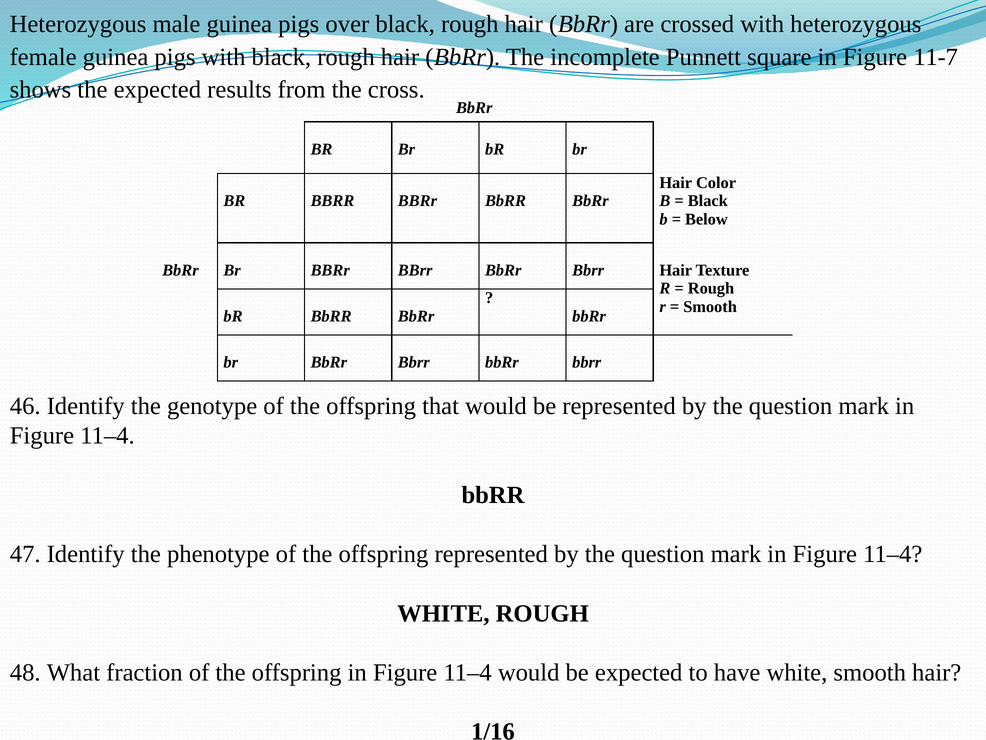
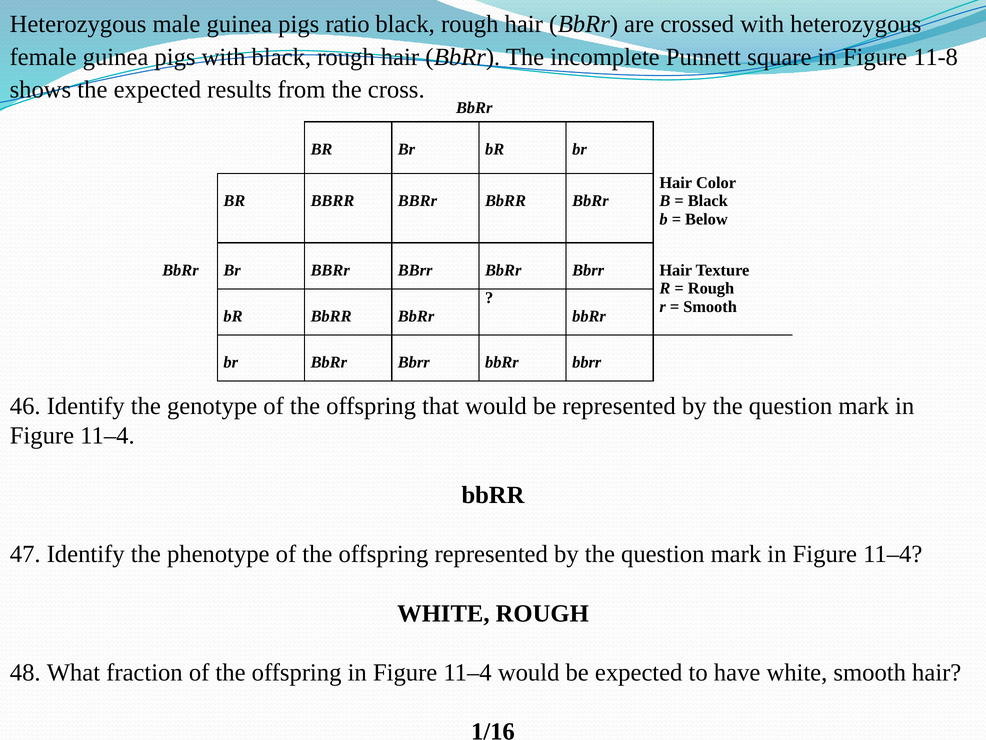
over: over -> ratio
11-7: 11-7 -> 11-8
